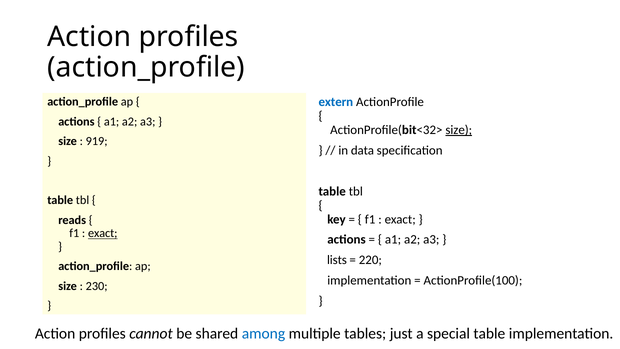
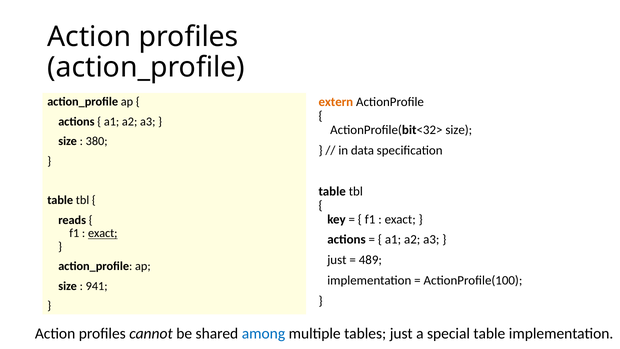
extern colour: blue -> orange
size at (459, 130) underline: present -> none
919: 919 -> 380
lists at (337, 260): lists -> just
220: 220 -> 489
230: 230 -> 941
